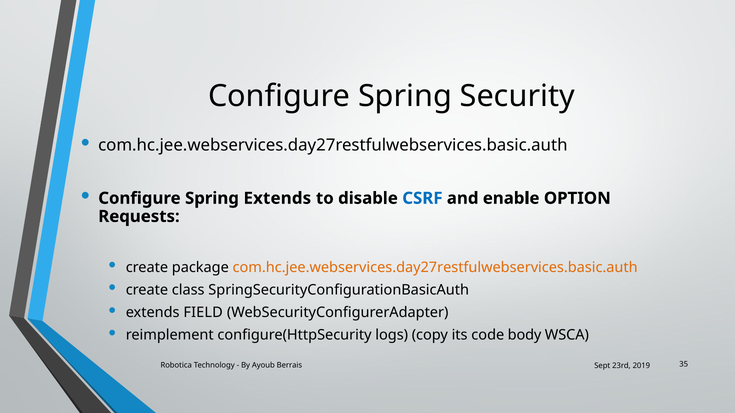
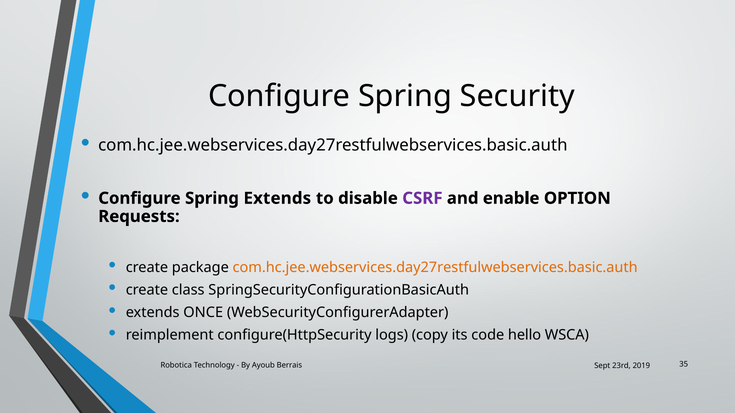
CSRF colour: blue -> purple
FIELD: FIELD -> ONCE
body: body -> hello
